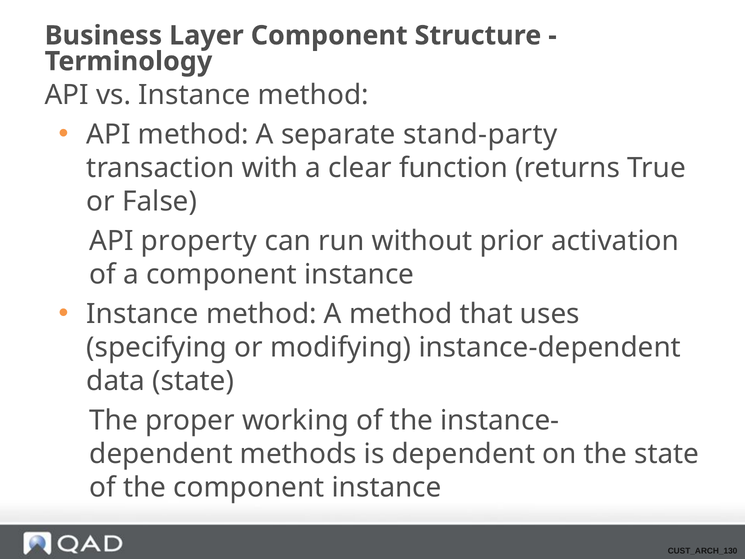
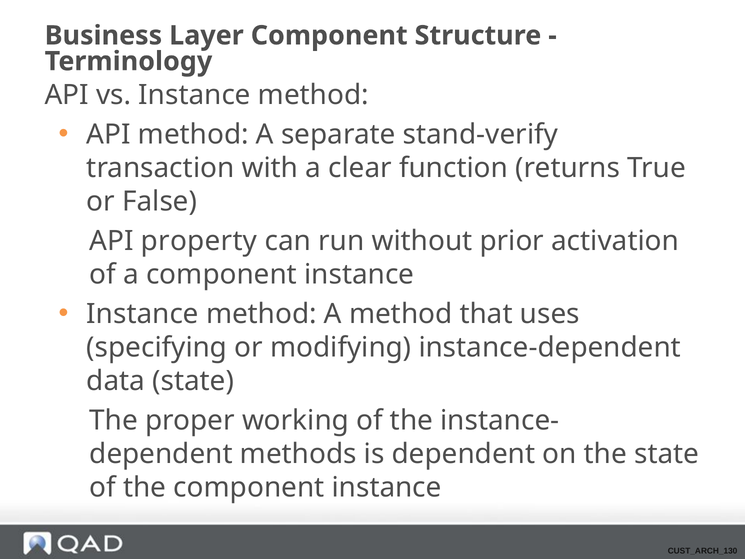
stand-party: stand-party -> stand-verify
